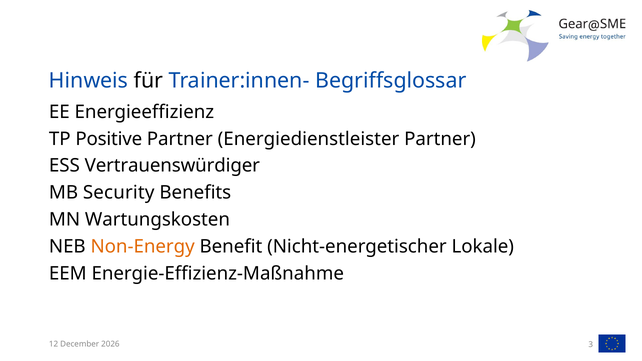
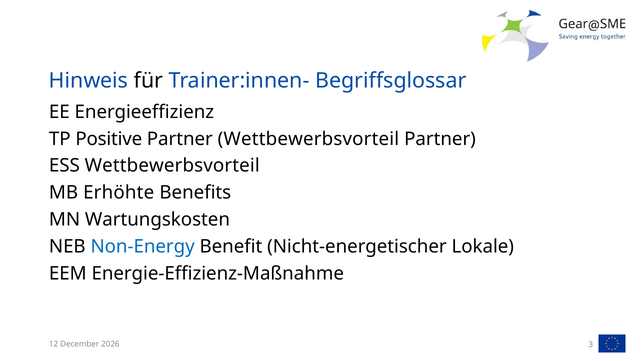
Partner Energiedienstleister: Energiedienstleister -> Wettbewerbsvorteil
ESS Vertrauenswürdiger: Vertrauenswürdiger -> Wettbewerbsvorteil
Security: Security -> Erhöhte
Non-Energy colour: orange -> blue
